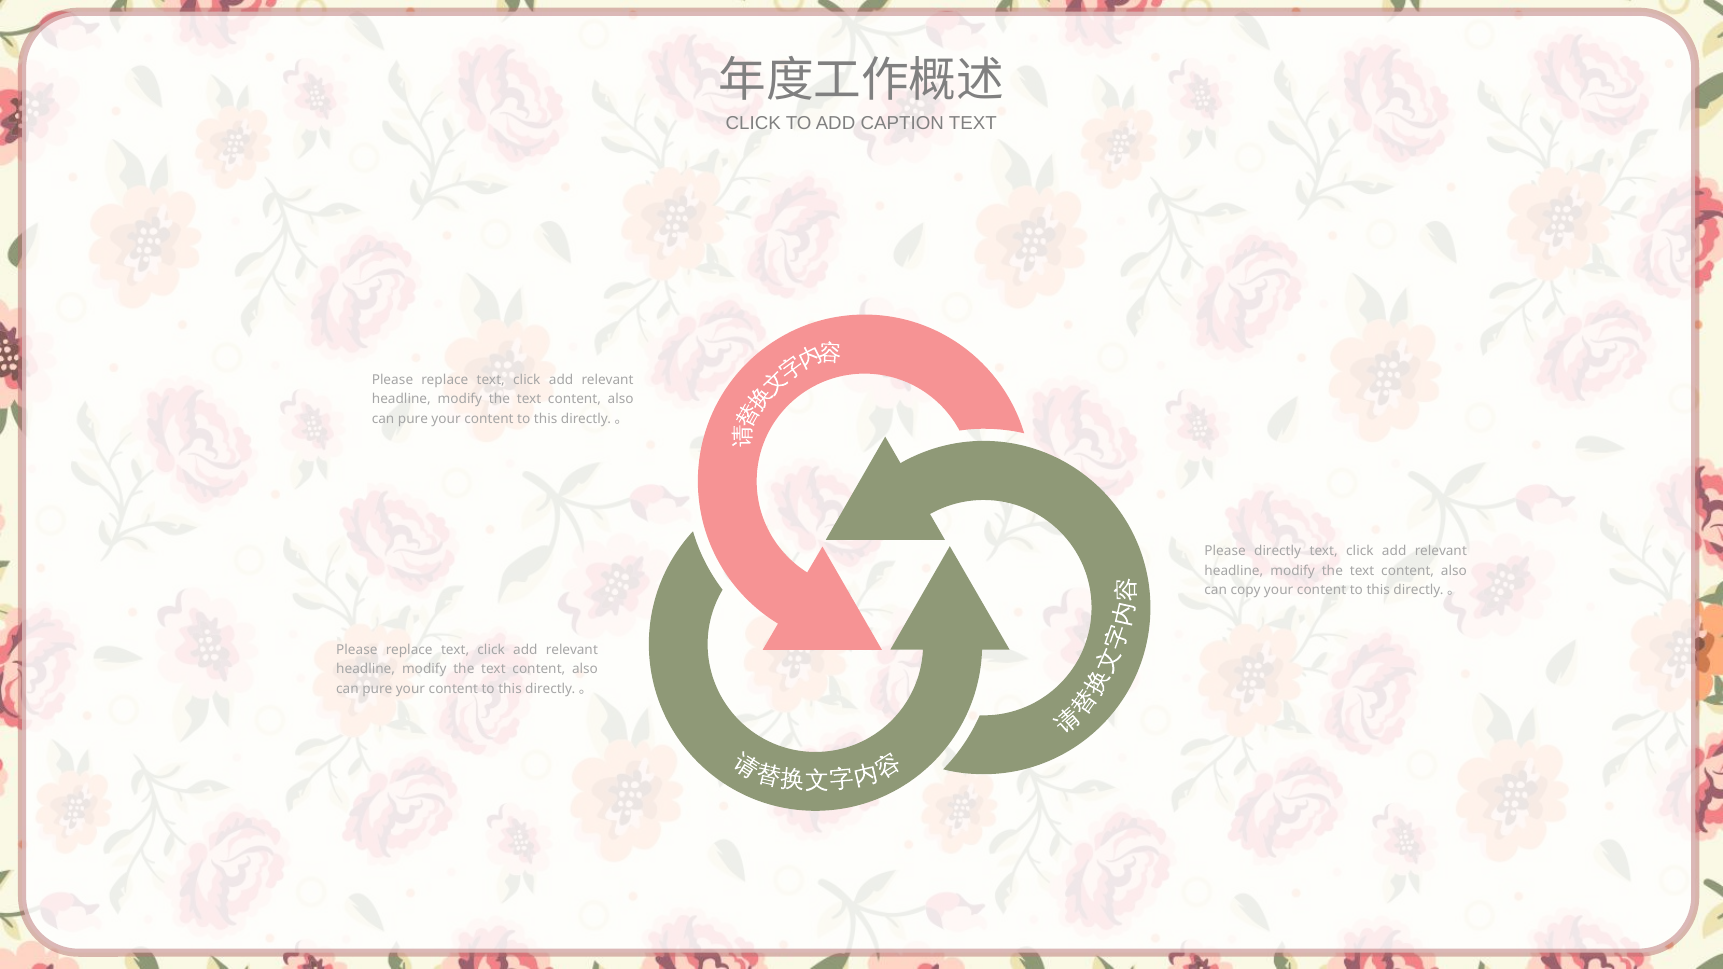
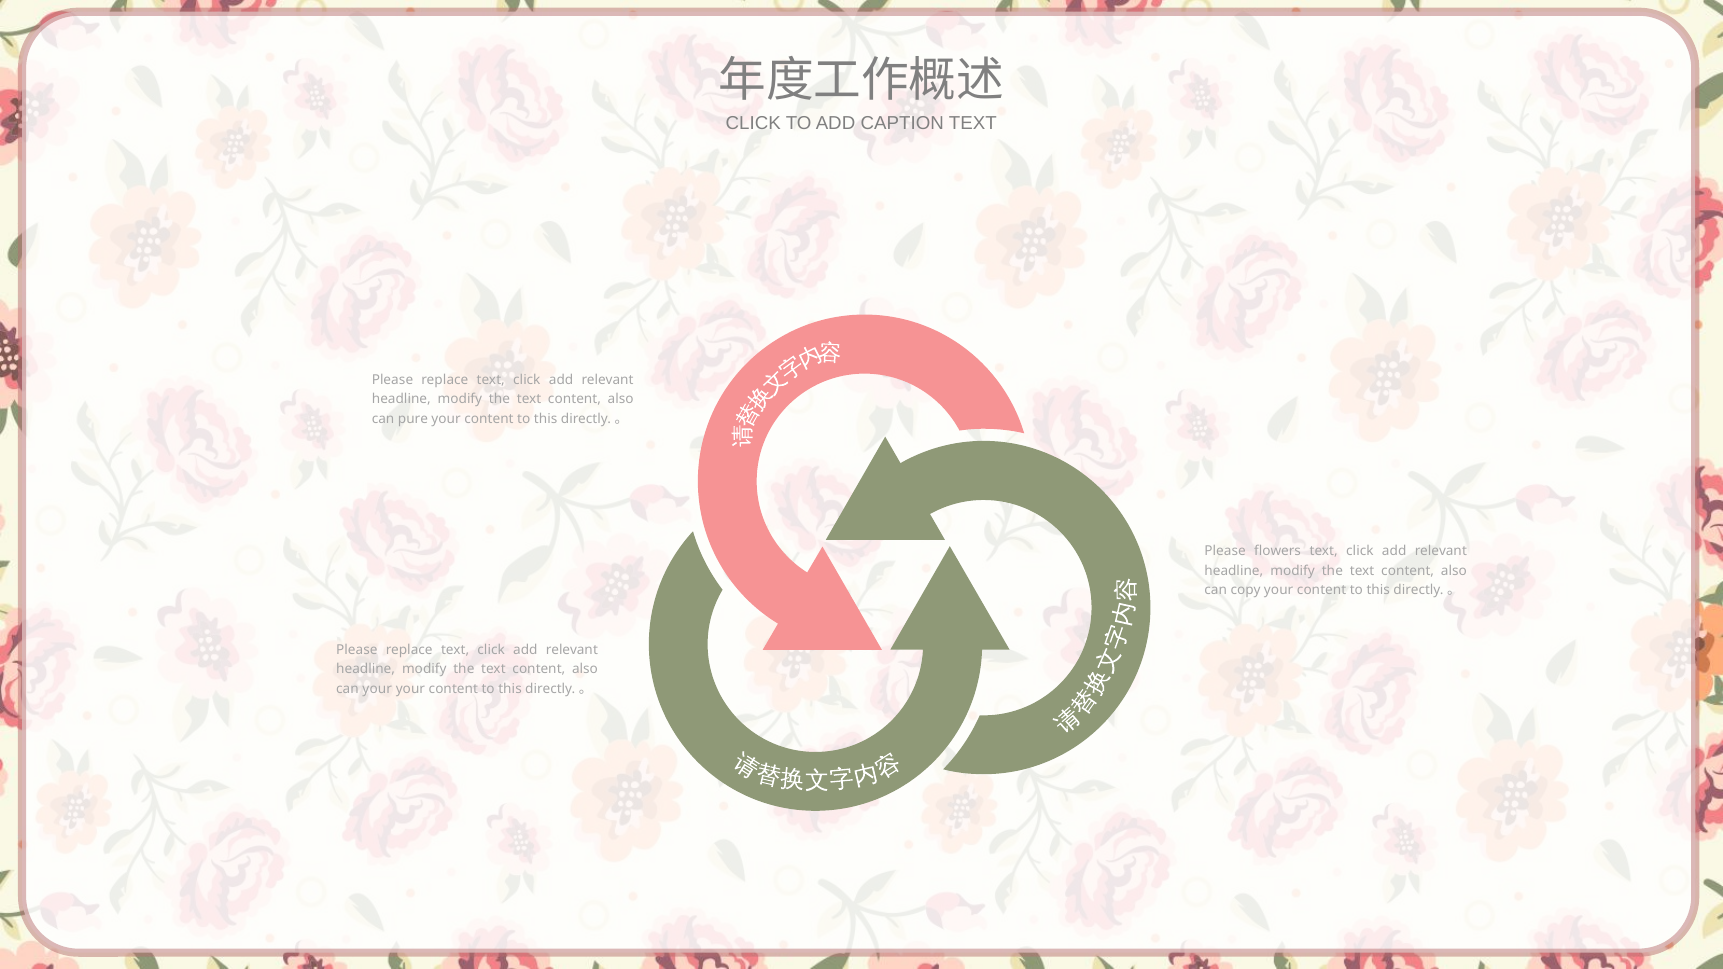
Please directly: directly -> flowers
pure at (377, 689): pure -> your
